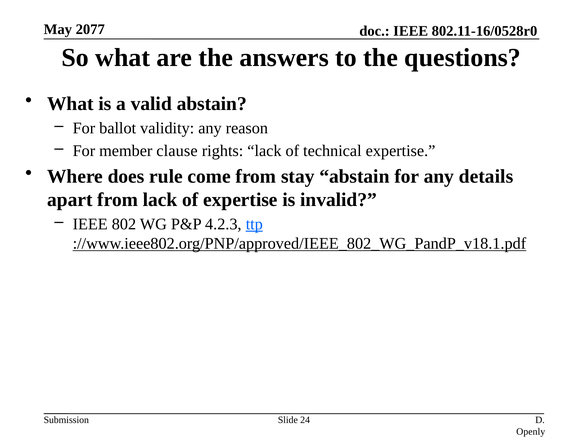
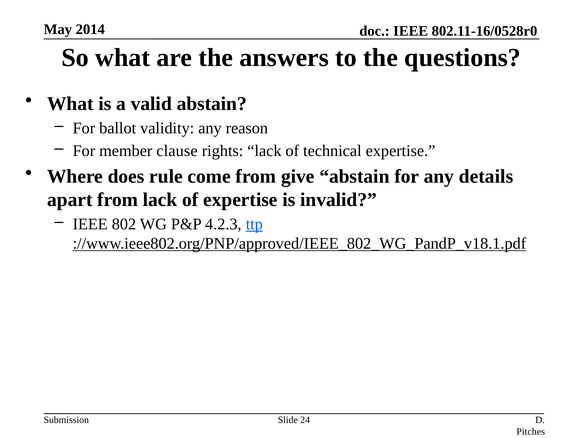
2077: 2077 -> 2014
stay: stay -> give
Openly: Openly -> Pitches
